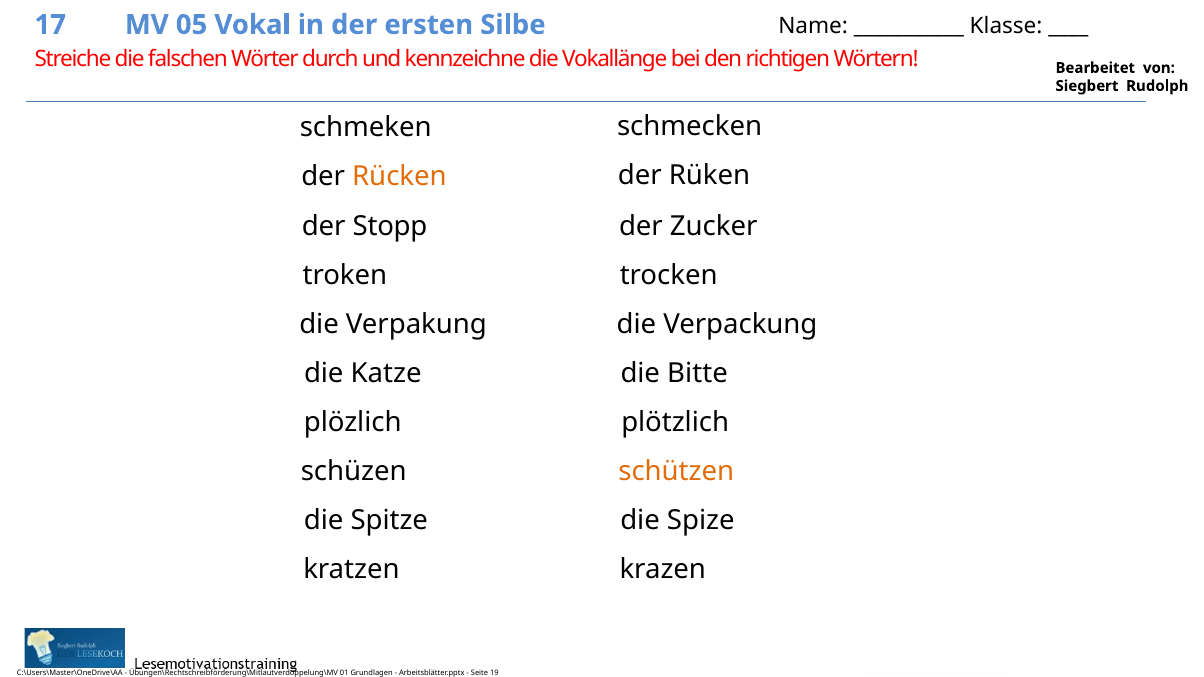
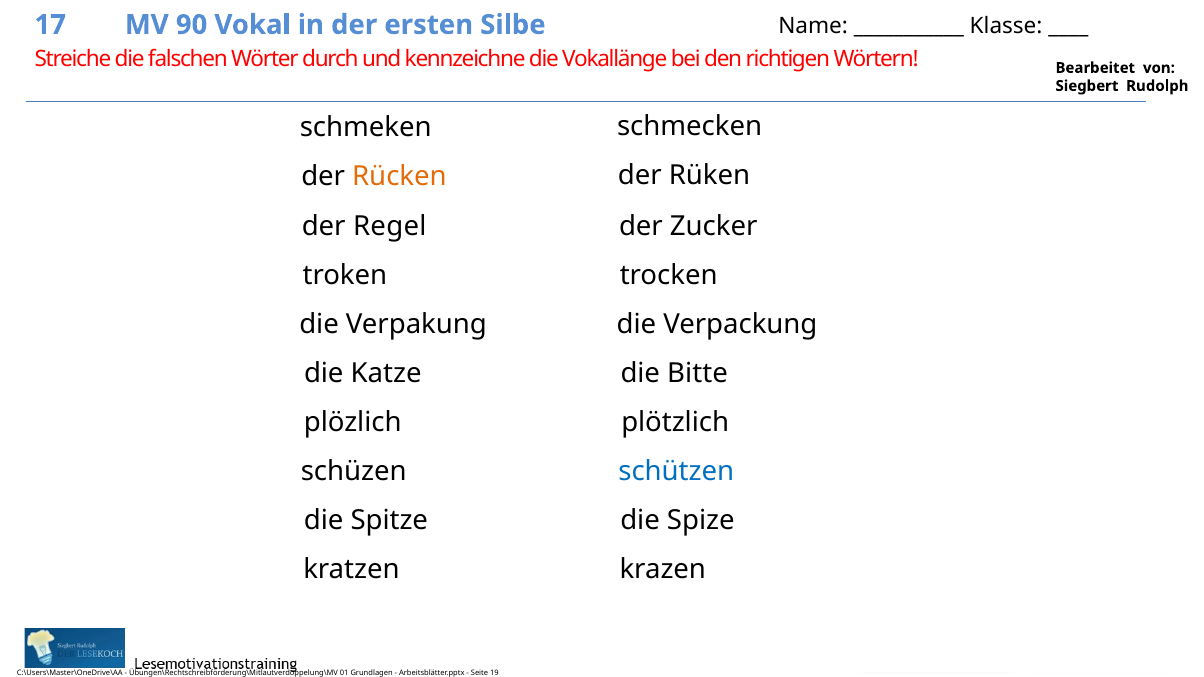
05: 05 -> 90
Stopp: Stopp -> Regel
schützen colour: orange -> blue
